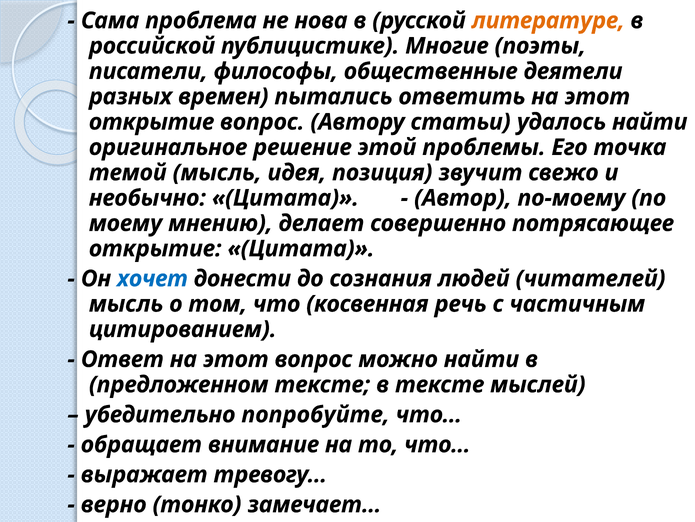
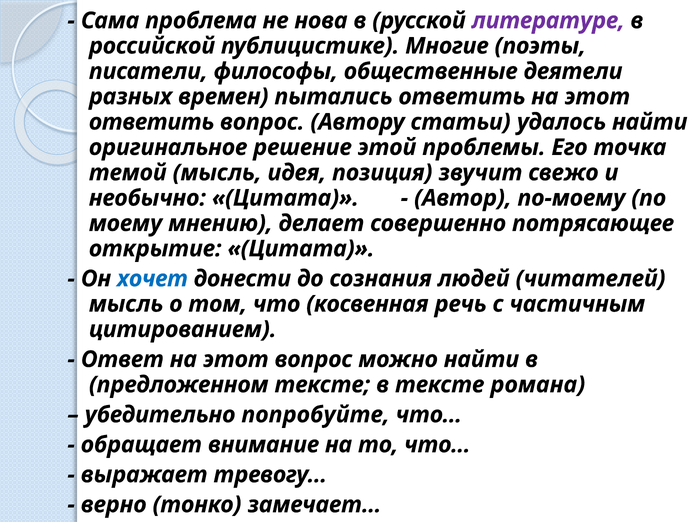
литературе colour: orange -> purple
открытие at (152, 122): открытие -> ответить
мыслей: мыслей -> романа
